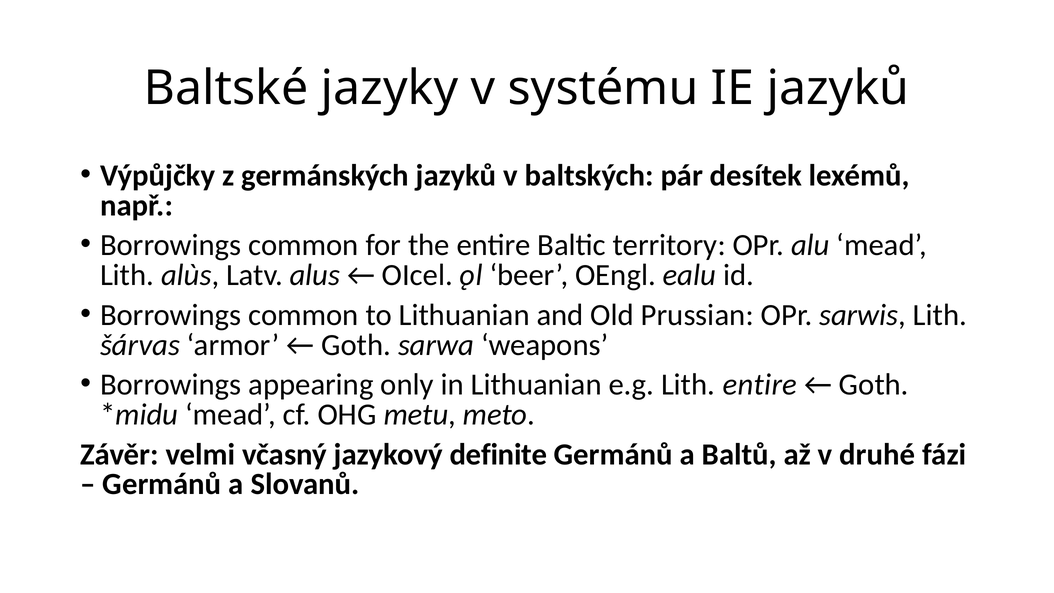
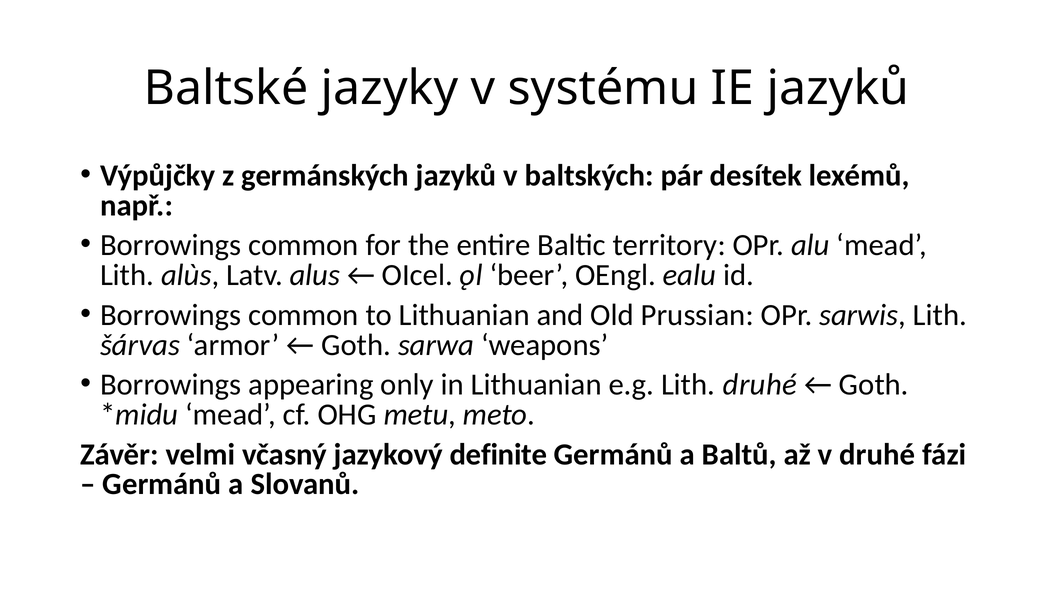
Lith entire: entire -> druhé
